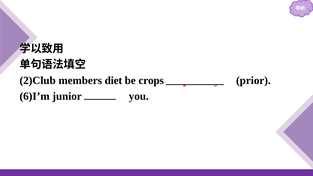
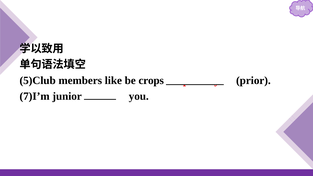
2)Club: 2)Club -> 5)Club
diet: diet -> like
6)I’m: 6)I’m -> 7)I’m
